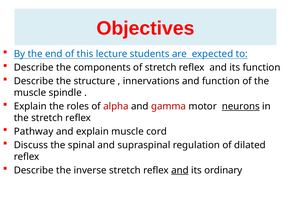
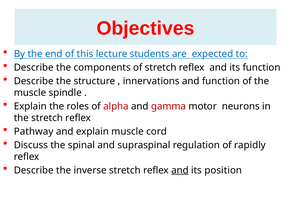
neurons underline: present -> none
dilated: dilated -> rapidly
ordinary: ordinary -> position
